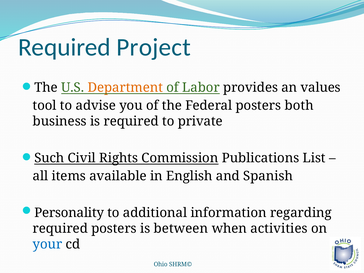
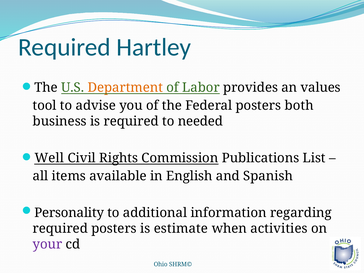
Project: Project -> Hartley
private: private -> needed
Such: Such -> Well
between: between -> estimate
your colour: blue -> purple
